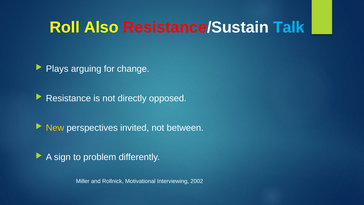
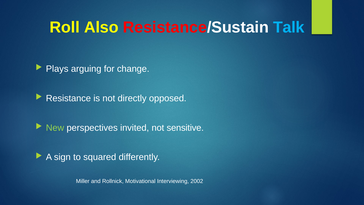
New colour: yellow -> light green
between: between -> sensitive
problem: problem -> squared
